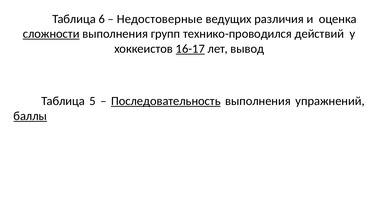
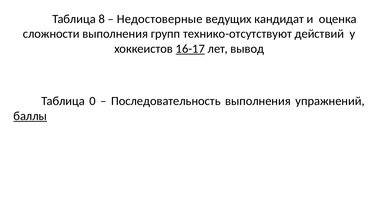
6: 6 -> 8
различия: различия -> кандидат
сложности underline: present -> none
технико-проводился: технико-проводился -> технико-отсутствуют
5: 5 -> 0
Последовательность underline: present -> none
